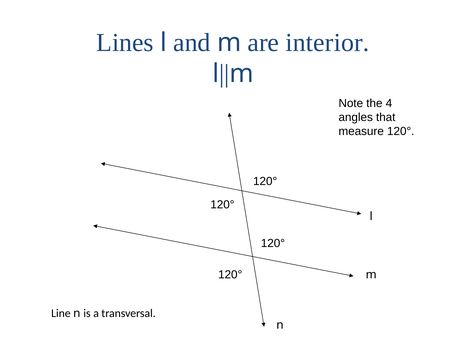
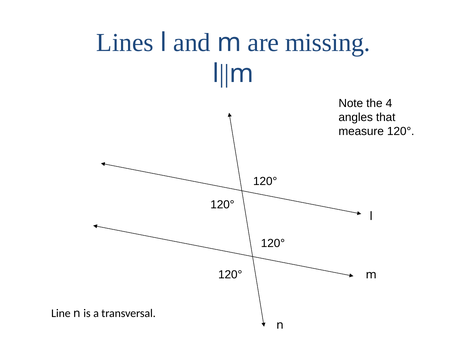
interior: interior -> missing
